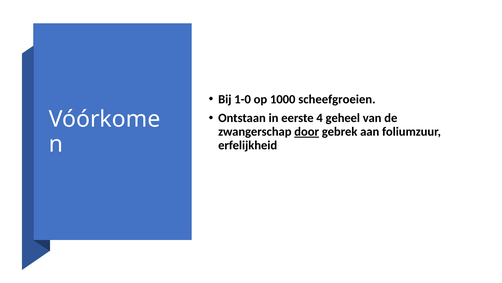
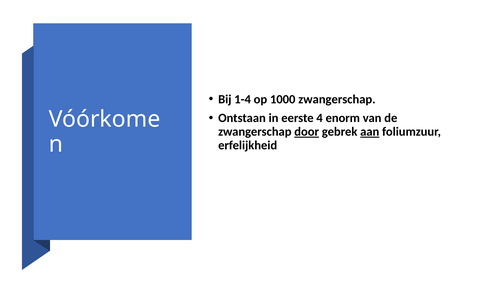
1-0: 1-0 -> 1-4
1000 scheefgroeien: scheefgroeien -> zwangerschap
geheel: geheel -> enorm
aan underline: none -> present
